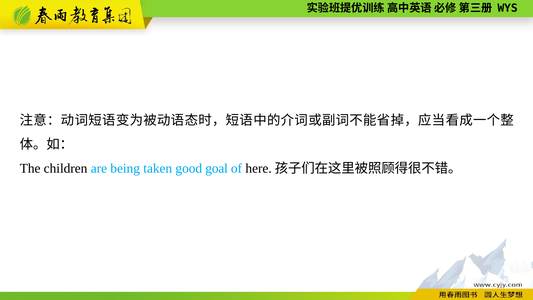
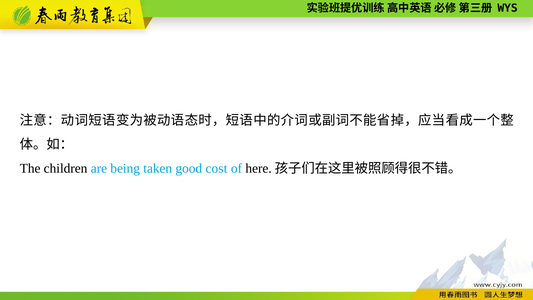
goal: goal -> cost
